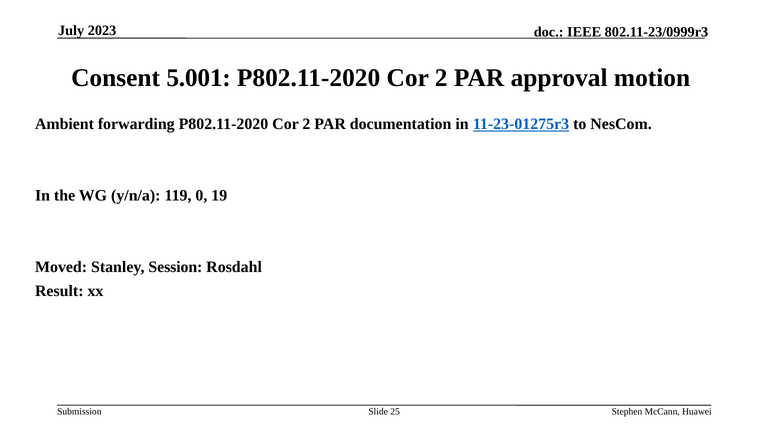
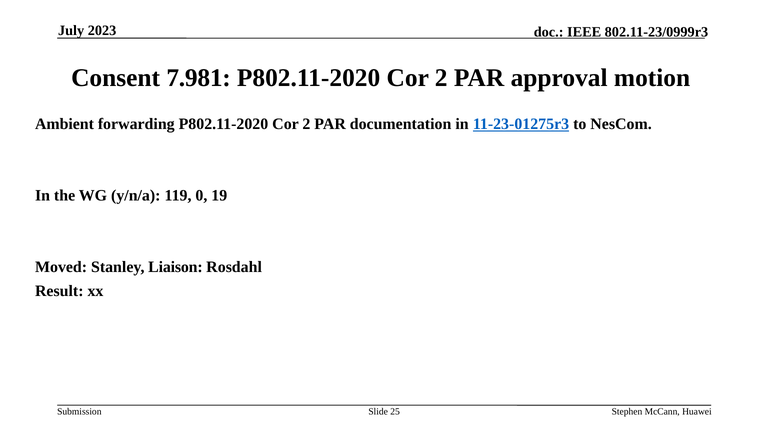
5.001: 5.001 -> 7.981
Session: Session -> Liaison
